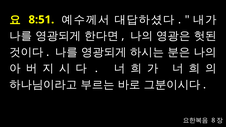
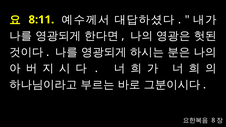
8:51: 8:51 -> 8:11
